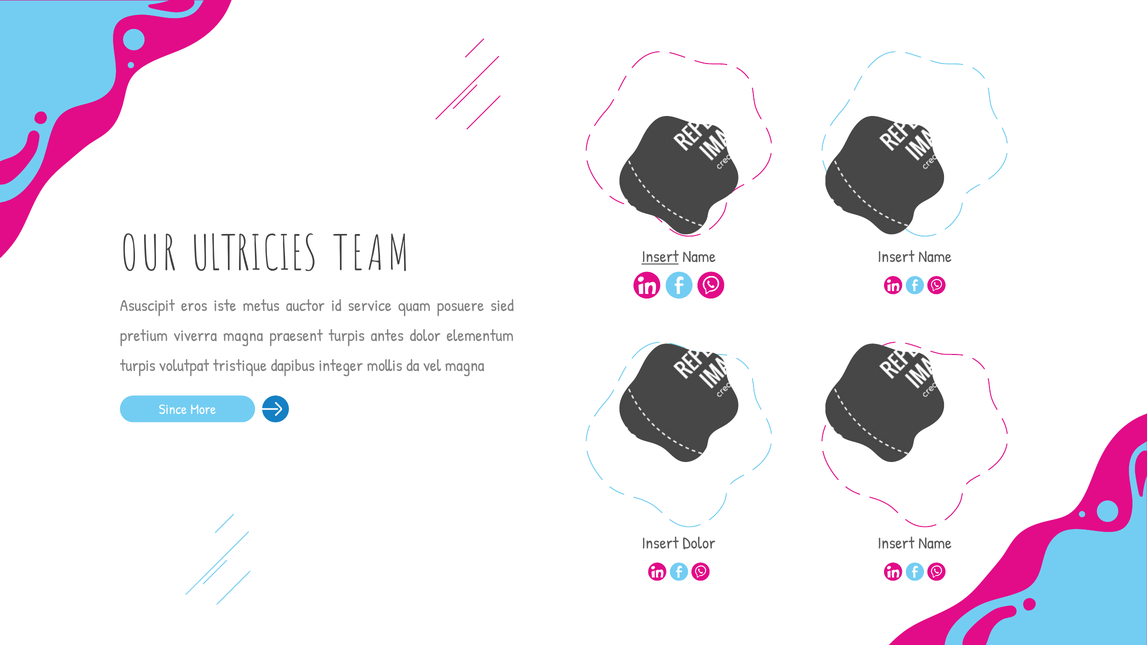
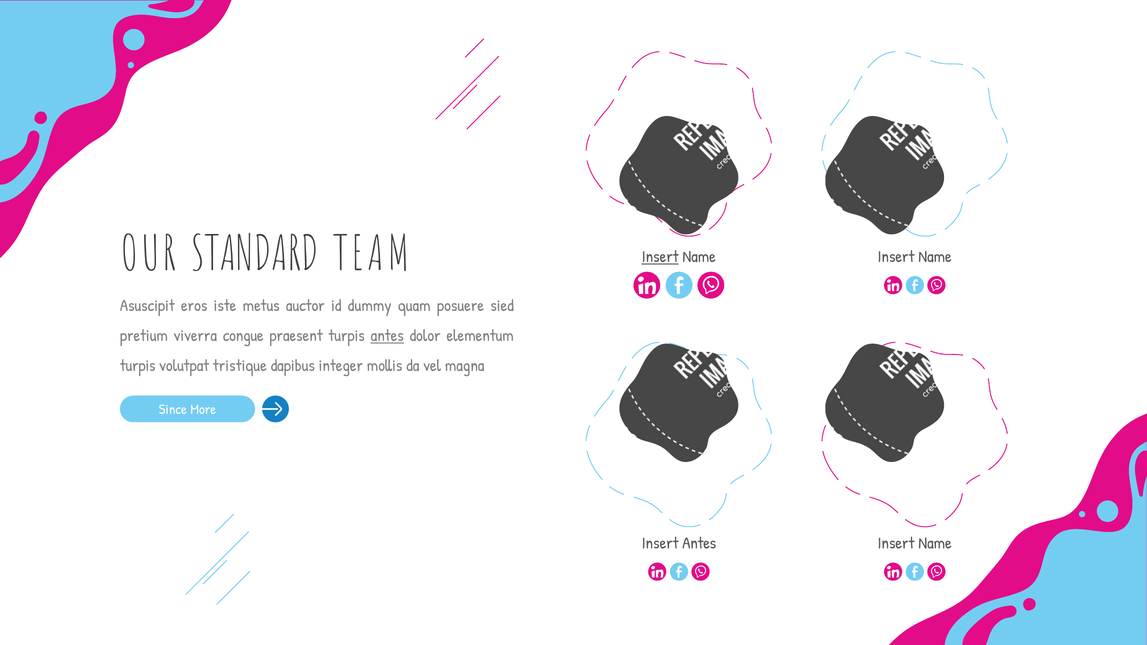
ULTRICIES: ULTRICIES -> STANDARD
service: service -> dummy
viverra magna: magna -> congue
antes at (387, 336) underline: none -> present
Insert Dolor: Dolor -> Antes
